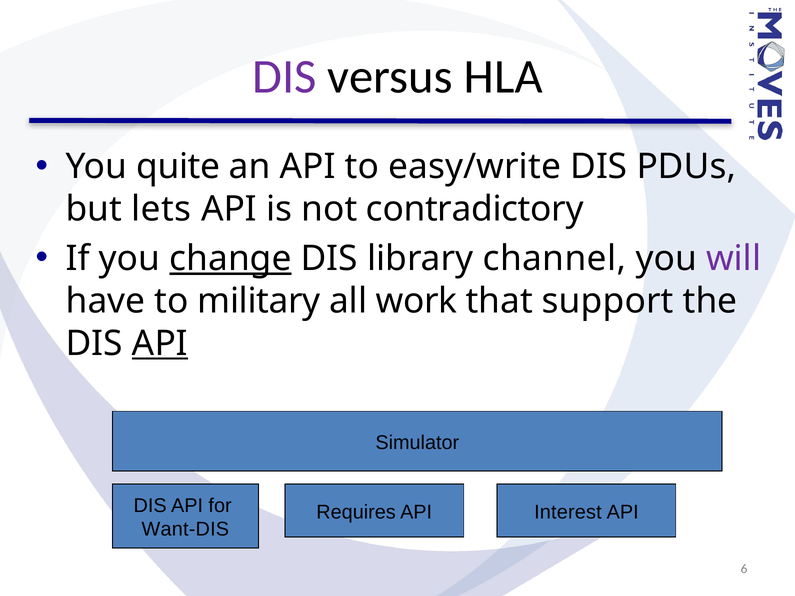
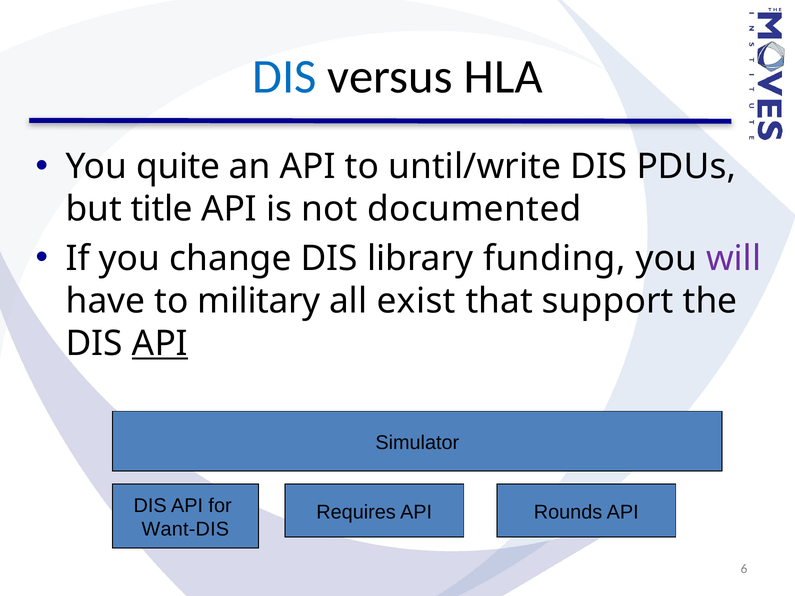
DIS at (284, 77) colour: purple -> blue
easy/write: easy/write -> until/write
lets: lets -> title
contradictory: contradictory -> documented
change underline: present -> none
channel: channel -> funding
work: work -> exist
Interest: Interest -> Rounds
